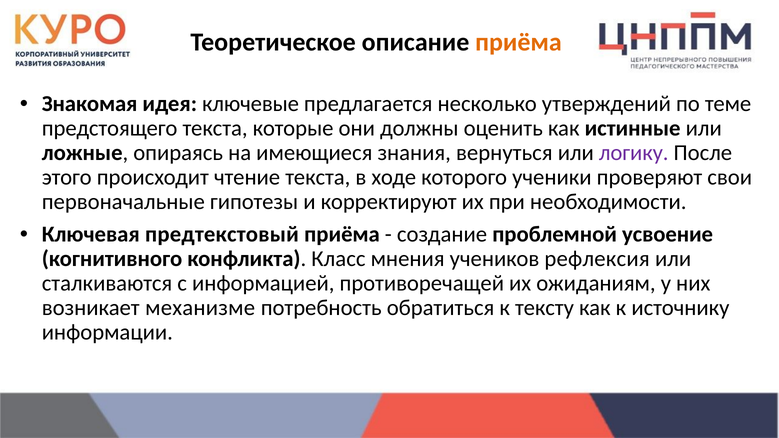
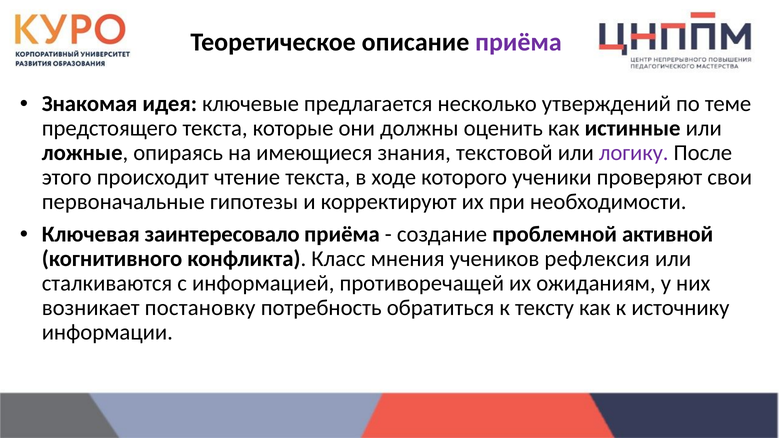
приёма at (518, 42) colour: orange -> purple
вернуться: вернуться -> текстовой
предтекстовый: предтекстовый -> заинтересовало
усвоение: усвоение -> активной
механизме: механизме -> постановку
